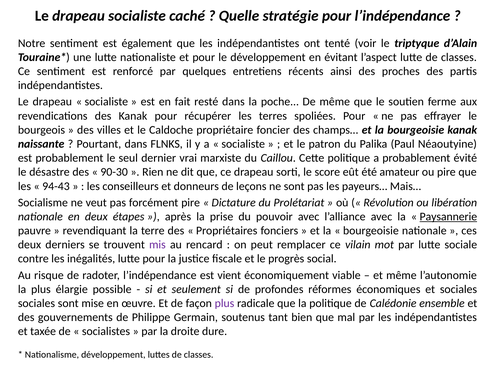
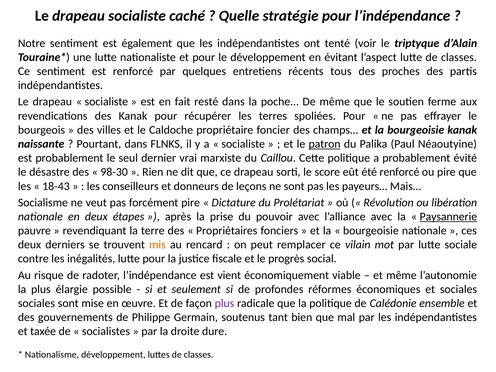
ainsi: ainsi -> tous
patron underline: none -> present
90-30: 90-30 -> 98-30
été amateur: amateur -> renforcé
94-43: 94-43 -> 18-43
mis colour: purple -> orange
